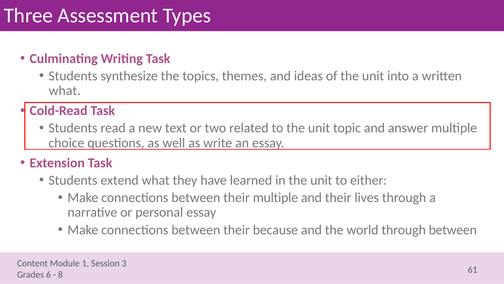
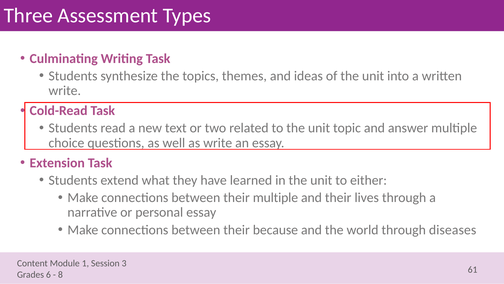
what at (65, 91): what -> write
through between: between -> diseases
